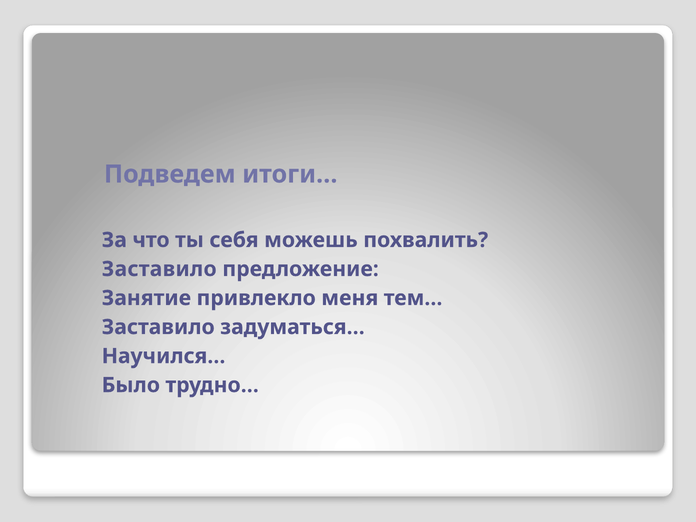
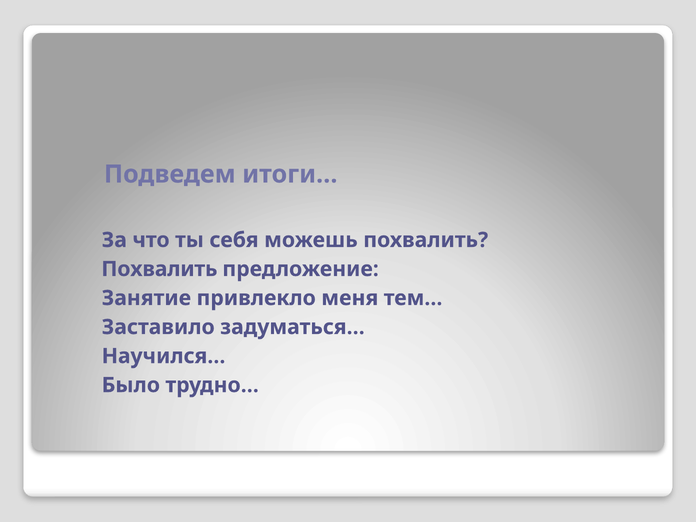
Заставило at (159, 269): Заставило -> Похвалить
